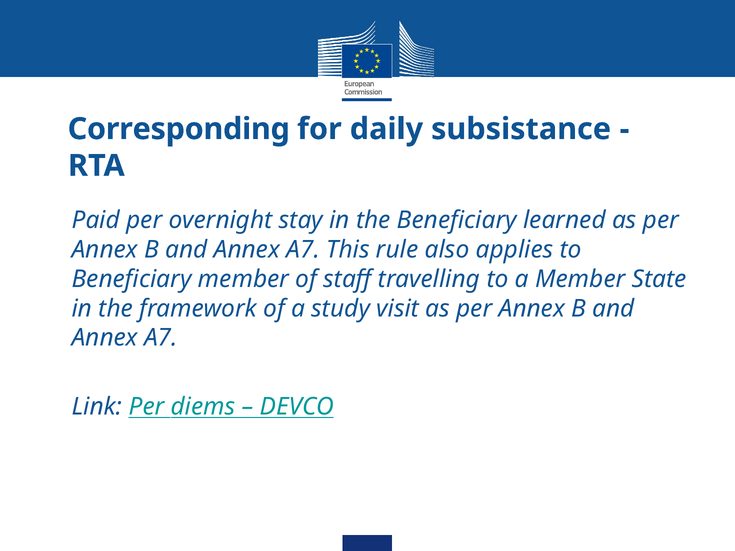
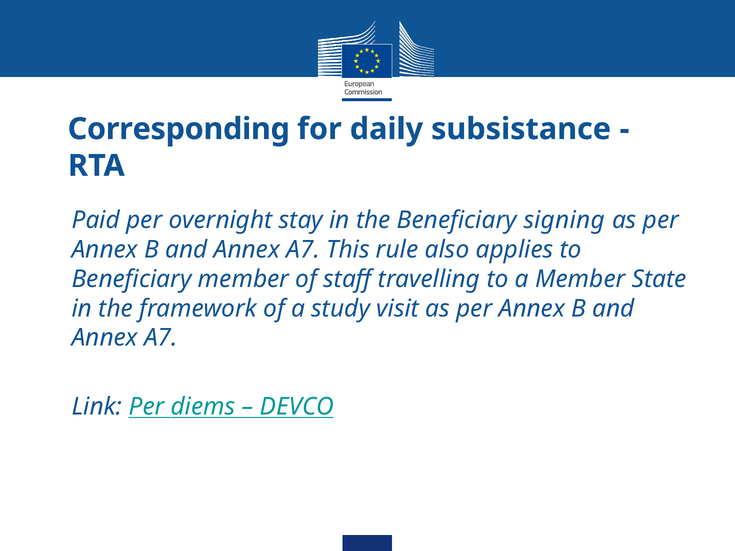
learned: learned -> signing
